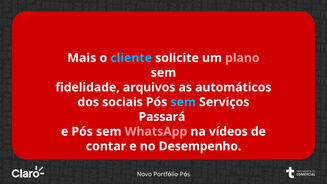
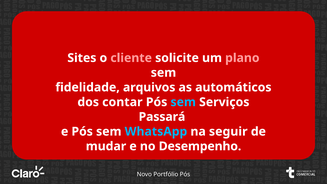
Mais: Mais -> Sites
cliente colour: light blue -> pink
sociais: sociais -> contar
WhatsApp colour: pink -> light blue
vídeos: vídeos -> seguir
contar: contar -> mudar
